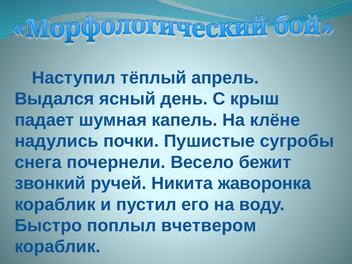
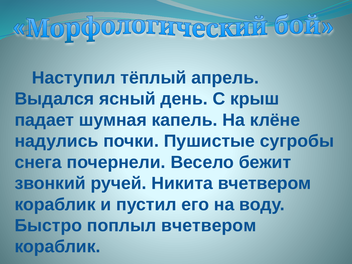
Никита жаворонка: жаворонка -> вчетвером
